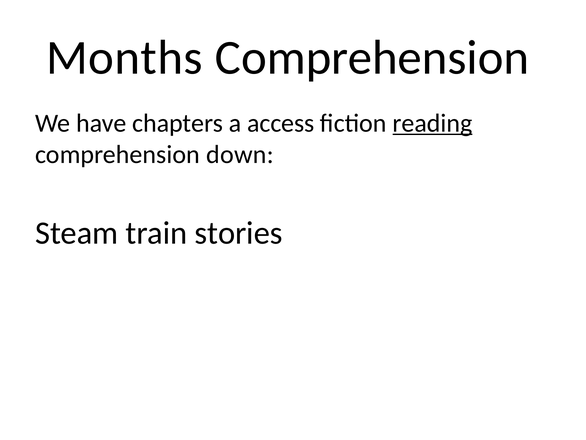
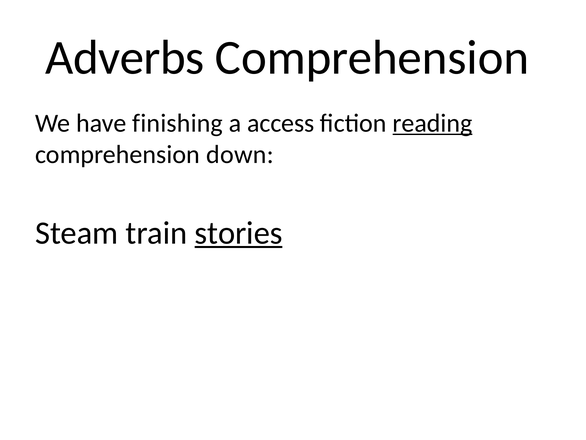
Months: Months -> Adverbs
chapters: chapters -> finishing
stories underline: none -> present
